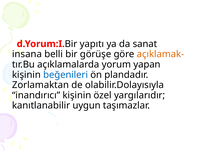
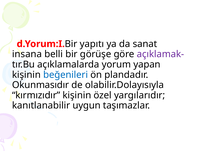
açıklamak- colour: orange -> purple
Zorlamaktan: Zorlamaktan -> Okunmasıdır
inandırıcı: inandırıcı -> kırmızıdır
